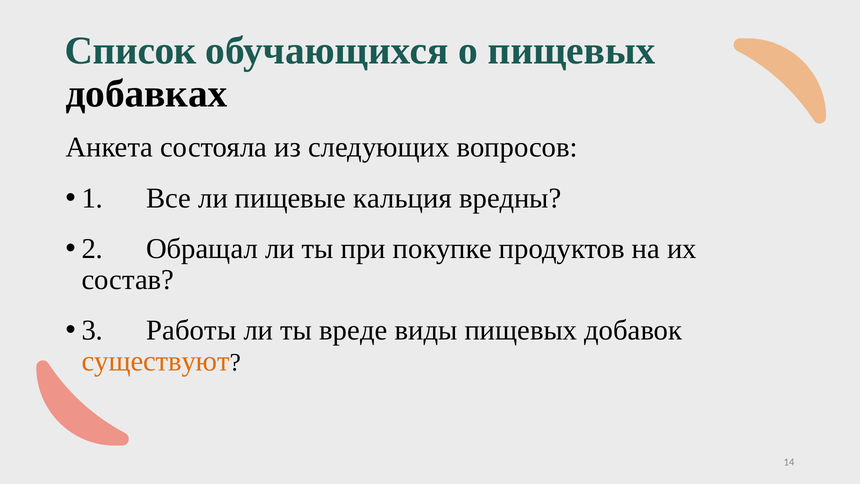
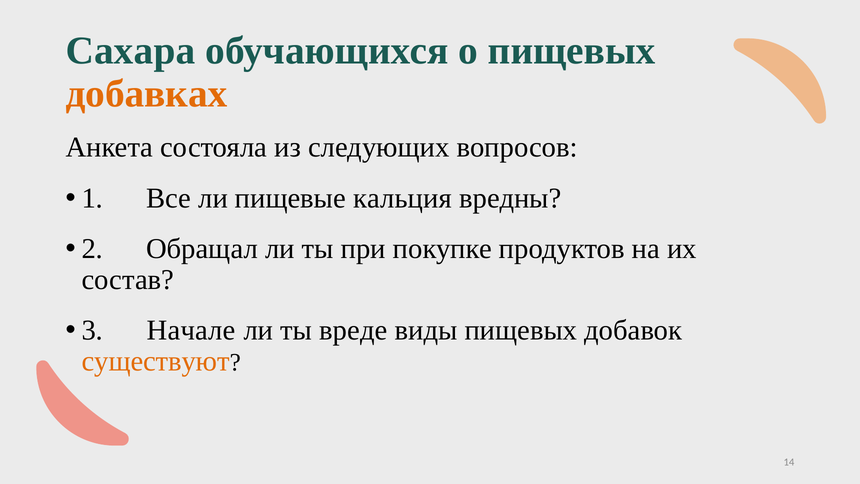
Список: Список -> Сахара
добавках colour: black -> orange
Работы: Работы -> Начале
